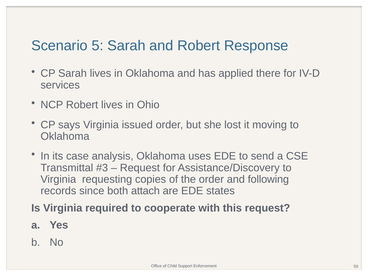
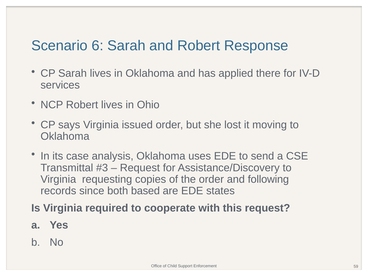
5: 5 -> 6
attach: attach -> based
